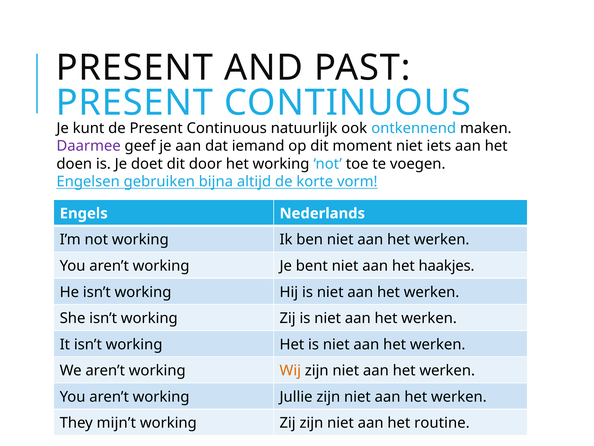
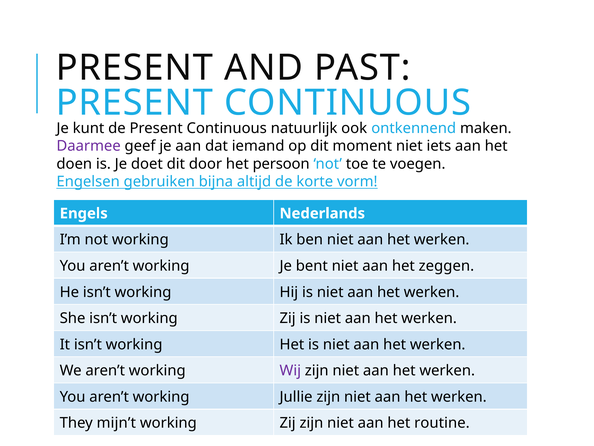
het working: working -> persoon
haakjes: haakjes -> zeggen
Wij colour: orange -> purple
